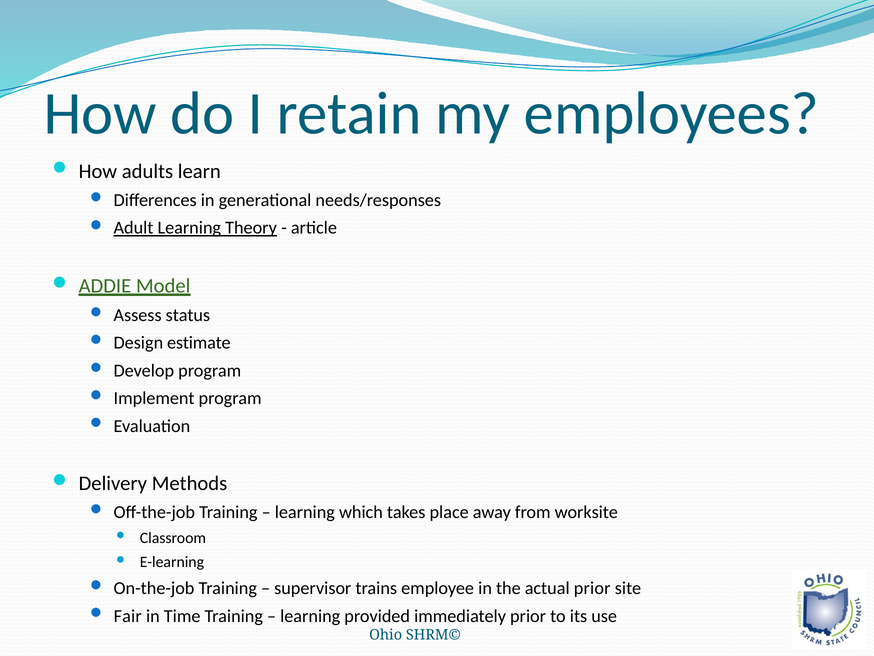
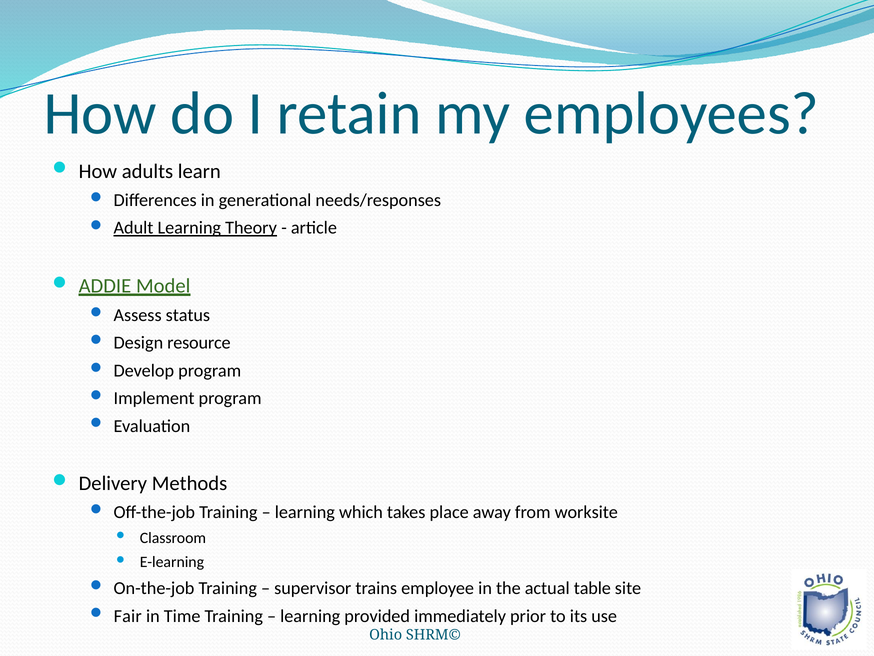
estimate: estimate -> resource
actual prior: prior -> table
